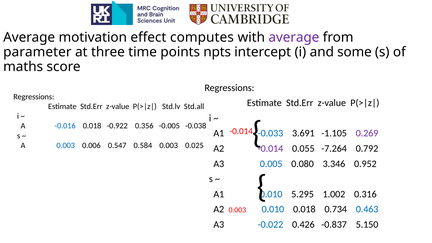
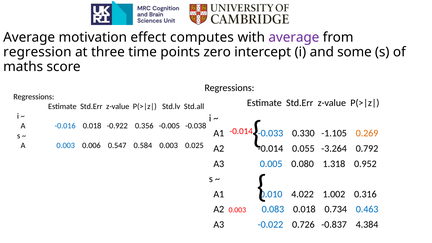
parameter: parameter -> regression
npts: npts -> zero
3.691: 3.691 -> 0.330
0.269 colour: purple -> orange
-0.014 at (270, 149) colour: purple -> black
-7.264: -7.264 -> -3.264
3.346: 3.346 -> 1.318
5.295: 5.295 -> 4.022
0.003 0.010: 0.010 -> 0.083
0.426: 0.426 -> 0.726
5.150: 5.150 -> 4.384
